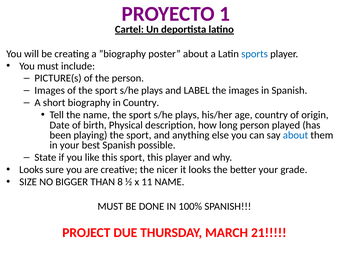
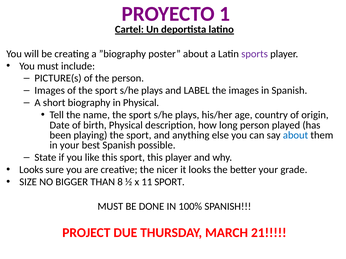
sports colour: blue -> purple
in Country: Country -> Physical
11 NAME: NAME -> SPORT
